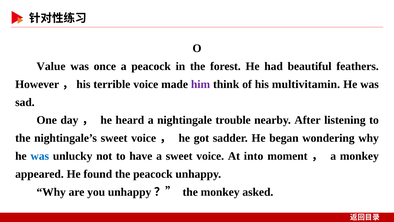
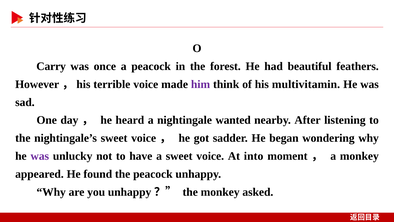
Value: Value -> Carry
trouble: trouble -> wanted
was at (40, 156) colour: blue -> purple
